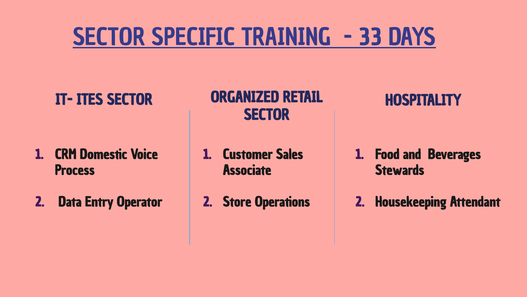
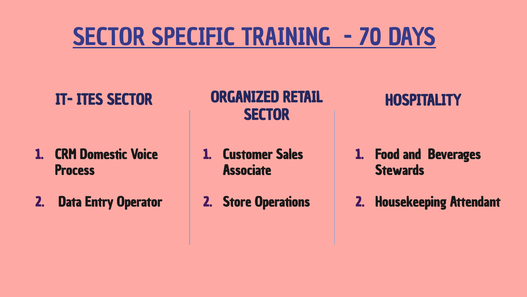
33: 33 -> 70
